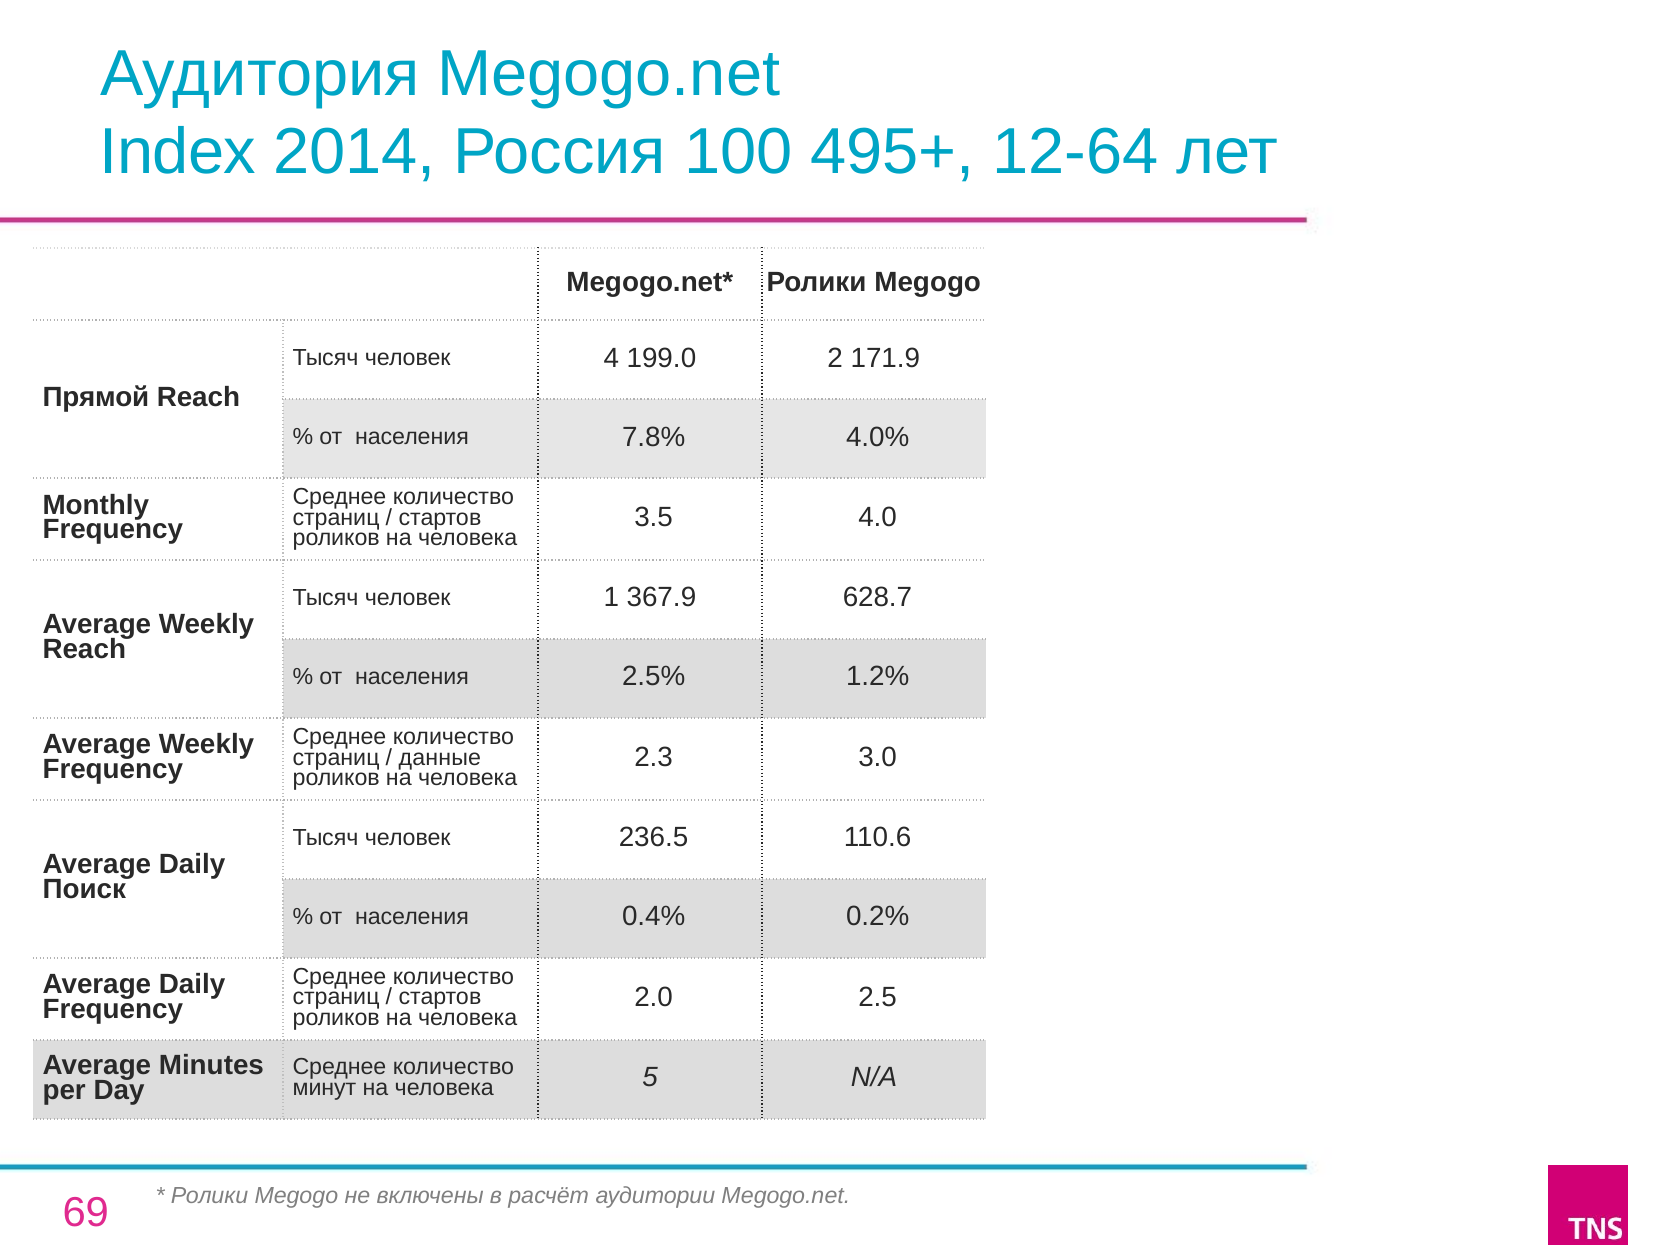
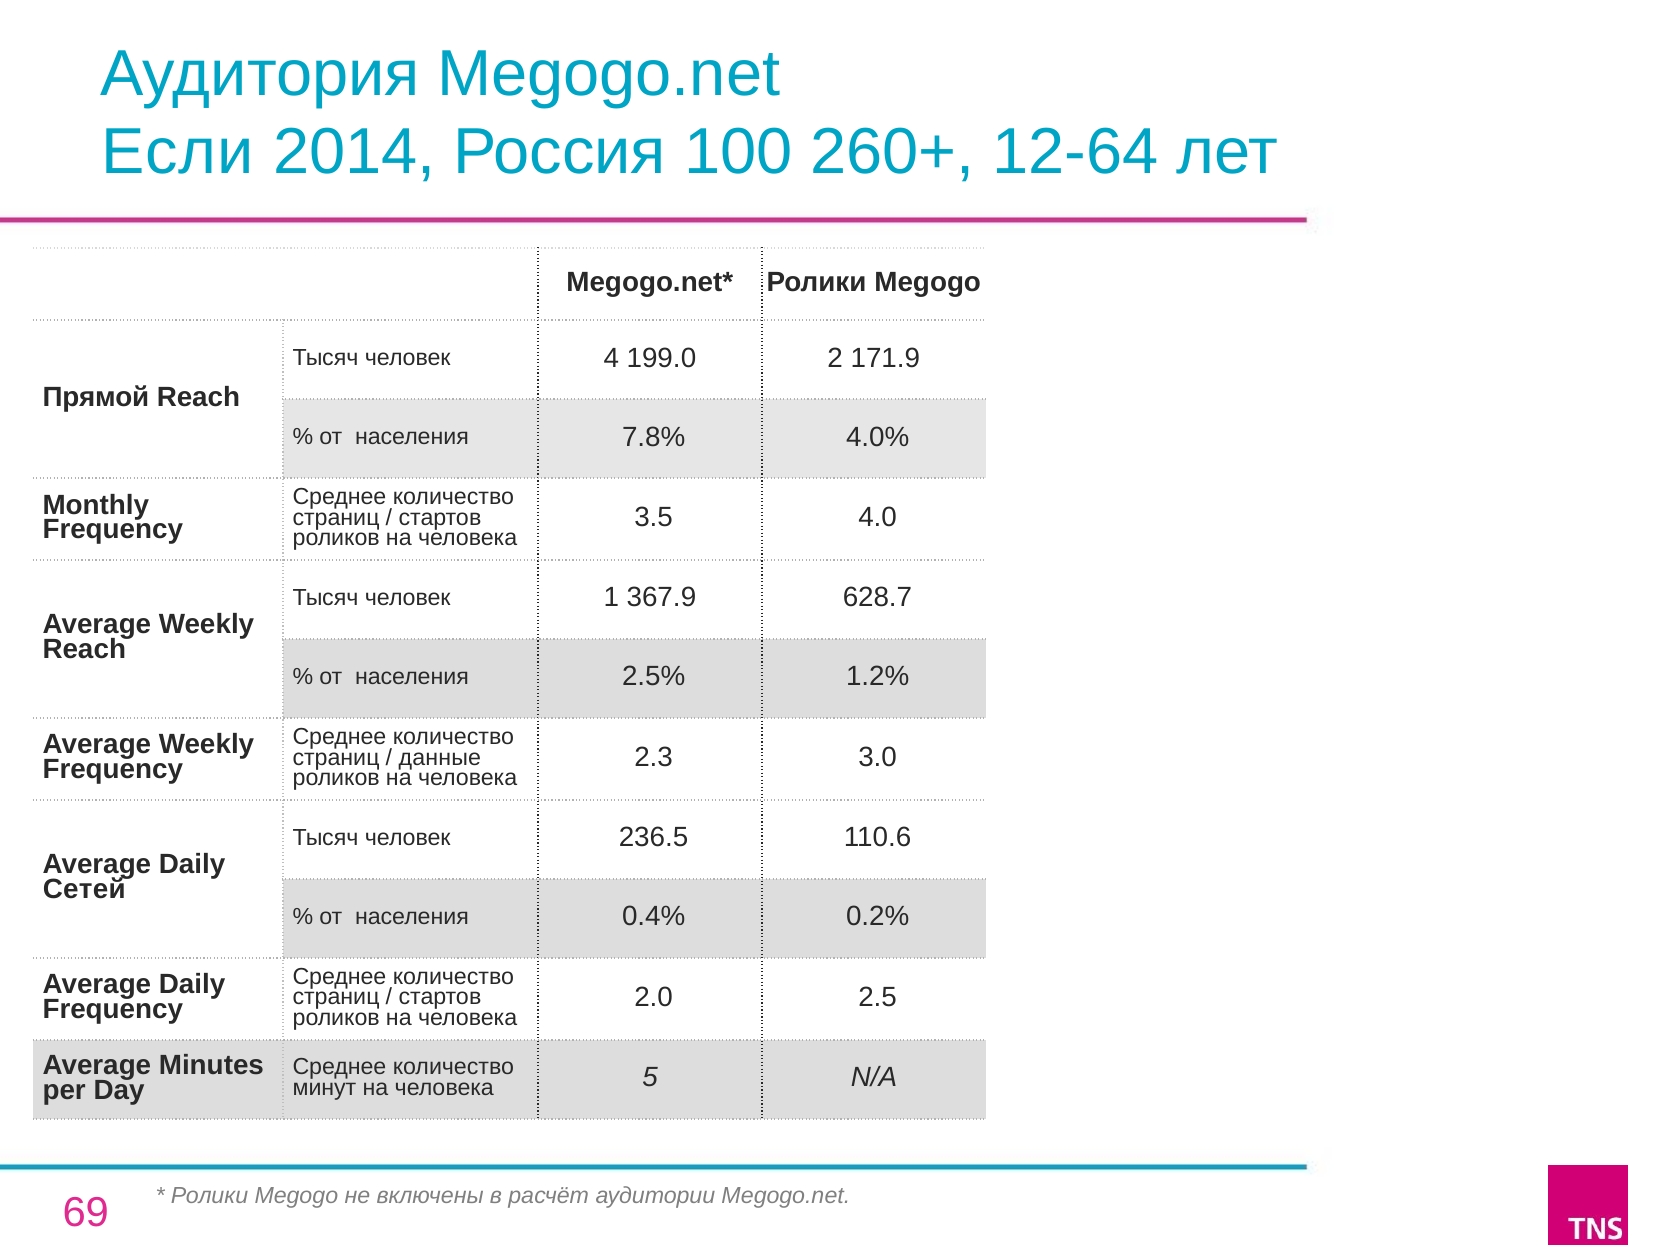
Index: Index -> Если
495+: 495+ -> 260+
Поиск: Поиск -> Сетей
